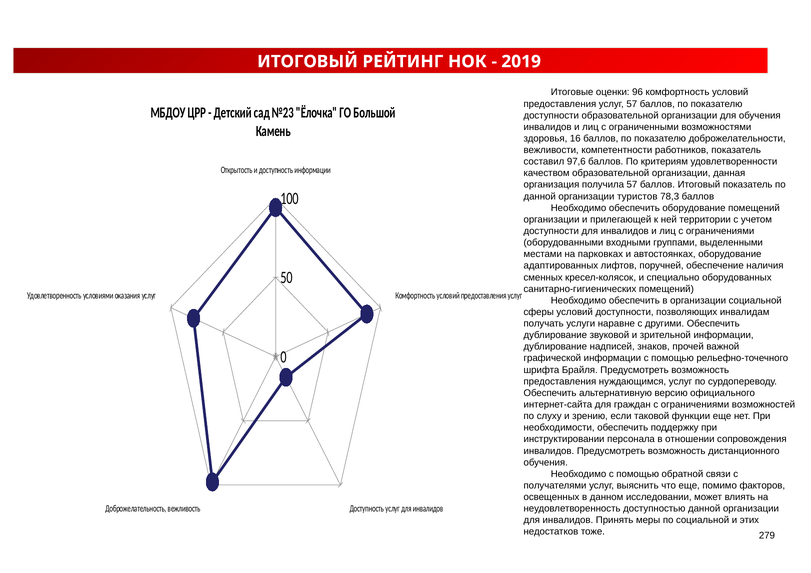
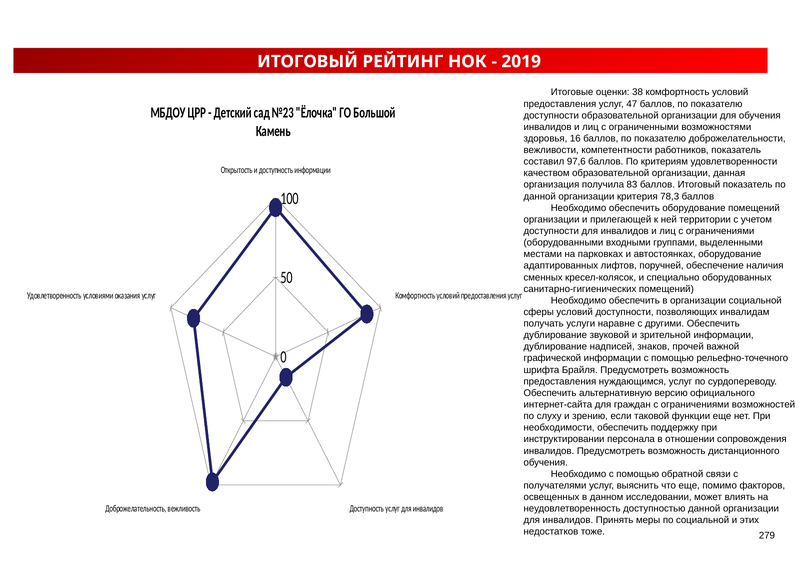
96: 96 -> 38
услуг 57: 57 -> 47
получила 57: 57 -> 83
туристов: туристов -> критерия
